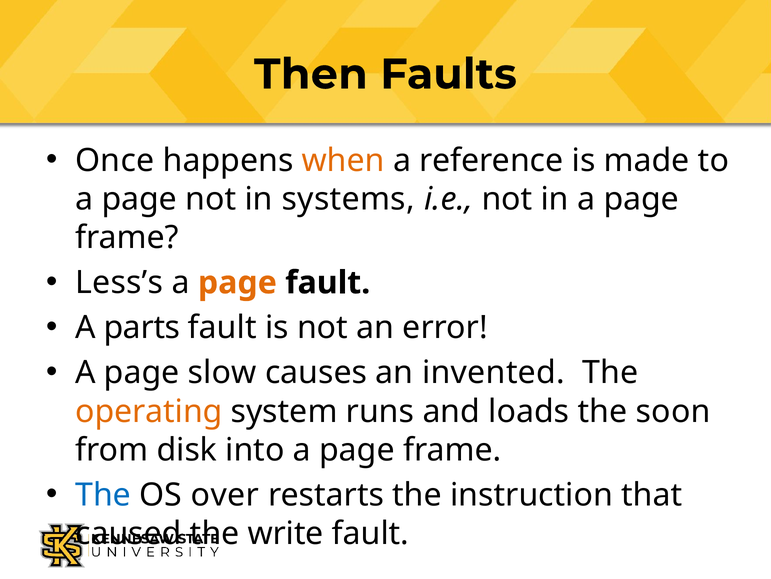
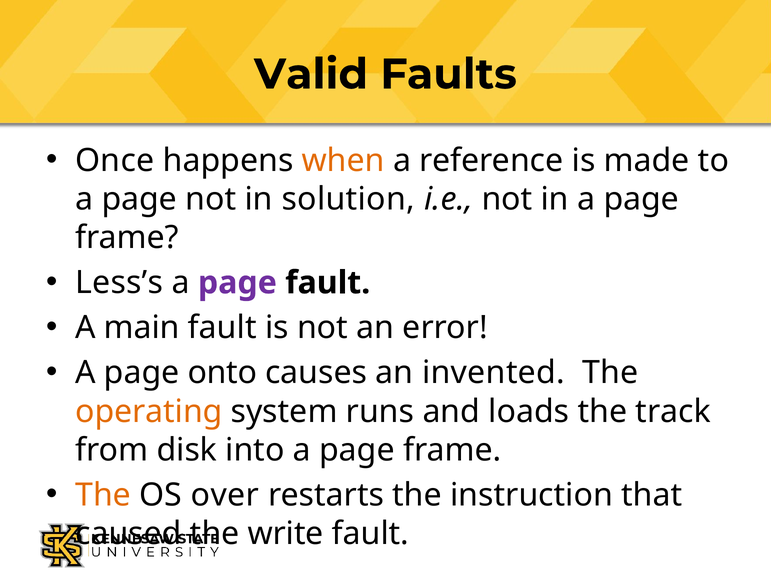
Then: Then -> Valid
systems: systems -> solution
page at (237, 282) colour: orange -> purple
parts: parts -> main
slow: slow -> onto
soon: soon -> track
The at (103, 494) colour: blue -> orange
